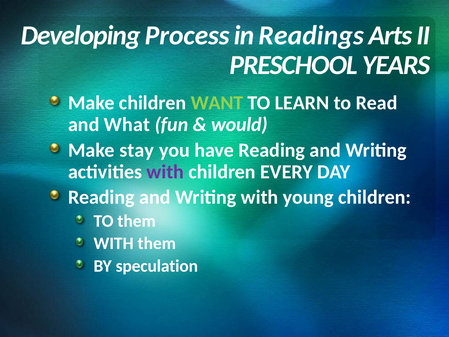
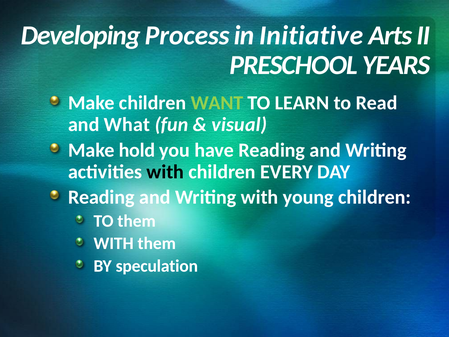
Readings: Readings -> Initiative
would: would -> visual
stay: stay -> hold
with at (165, 172) colour: purple -> black
